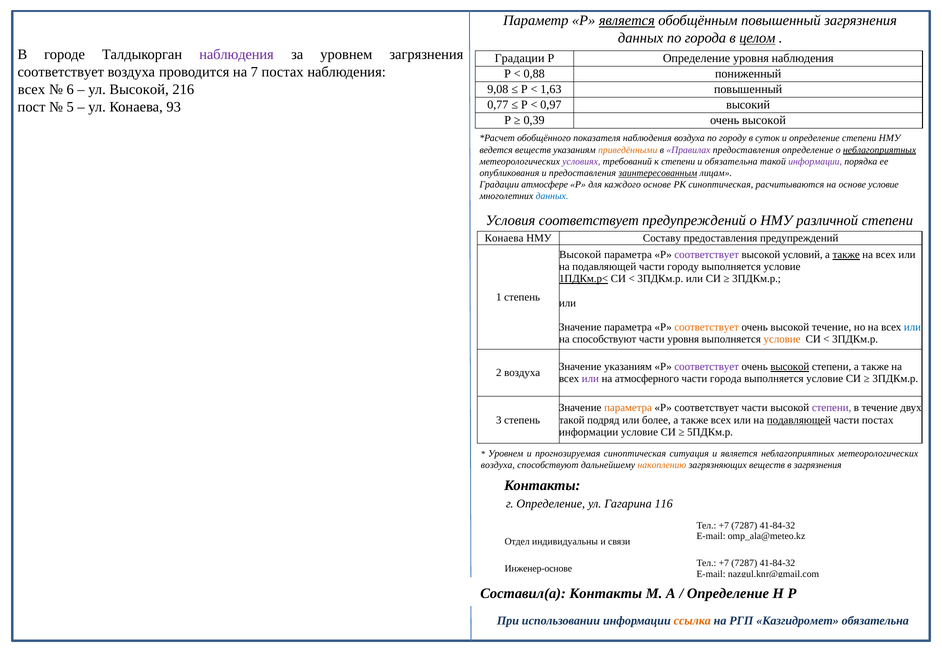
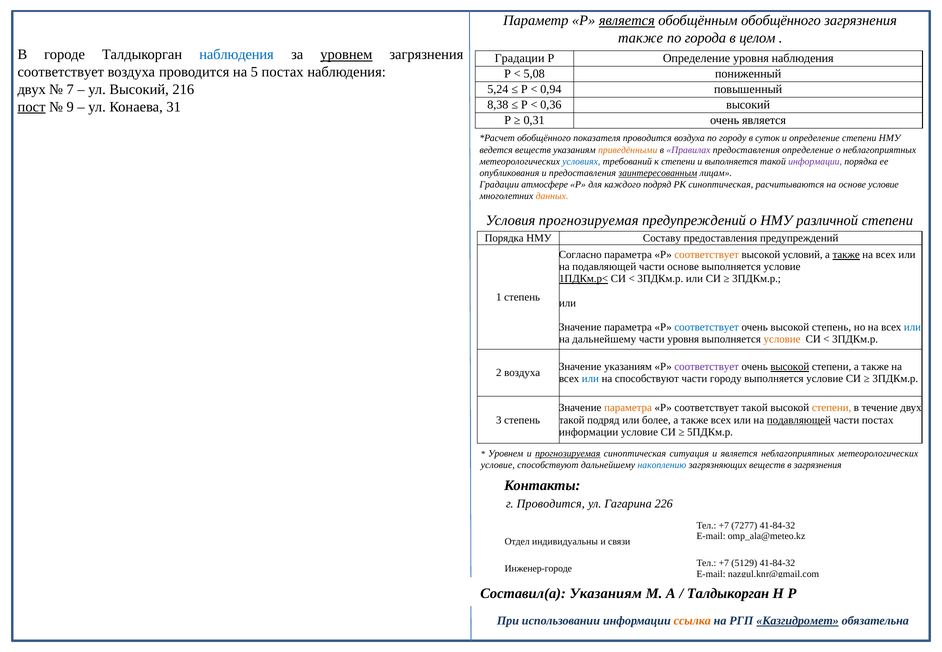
обобщённым повышенный: повышенный -> обобщённого
данных at (641, 38): данных -> также
целом underline: present -> none
наблюдения at (236, 55) colour: purple -> blue
уровнем at (346, 55) underline: none -> present
7: 7 -> 5
0,88: 0,88 -> 5,08
всех at (32, 89): всех -> двух
6: 6 -> 7
ул Высокой: Высокой -> Высокий
9,08: 9,08 -> 5,24
1,63: 1,63 -> 0,94
0,77: 0,77 -> 8,38
0,97: 0,97 -> 0,36
пост underline: none -> present
5: 5 -> 9
93: 93 -> 31
0,39: 0,39 -> 0,31
высокой at (764, 120): высокой -> является
показателя наблюдения: наблюдения -> проводится
неблагоприятных at (880, 150) underline: present -> none
условиях colour: purple -> blue
и обязательна: обязательна -> выполняется
каждого основе: основе -> подряд
данных at (552, 196) colour: blue -> orange
Условия соответствует: соответствует -> прогнозируемая
Конаева at (504, 238): Конаева -> Порядка
Высокой at (580, 255): Высокой -> Согласно
соответствует at (707, 255) colour: purple -> orange
части городу: городу -> основе
соответствует at (707, 327) colour: orange -> blue
высокой течение: течение -> степень
на способствуют: способствуют -> дальнейшему
или at (590, 379) colour: purple -> blue
на атмосферного: атмосферного -> способствуют
части города: города -> городу
соответствует части: части -> такой
степени at (832, 408) colour: purple -> orange
прогнозируемая at (568, 454) underline: none -> present
воздуха at (498, 465): воздуха -> условие
накоплению colour: orange -> blue
г Определение: Определение -> Проводится
116: 116 -> 226
7287 at (744, 526): 7287 -> 7277
7287 at (744, 563): 7287 -> 5129
Инженер-основе: Инженер-основе -> Инженер-городе
Составил(а Контакты: Контакты -> Указаниям
Определение at (728, 594): Определение -> Талдыкорган
Казгидромет underline: none -> present
